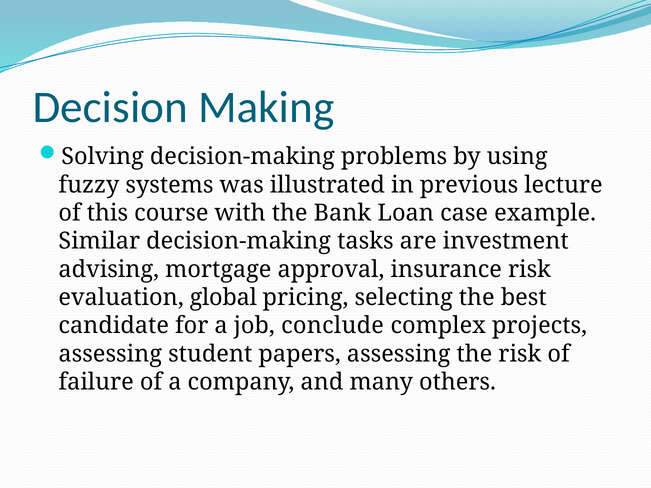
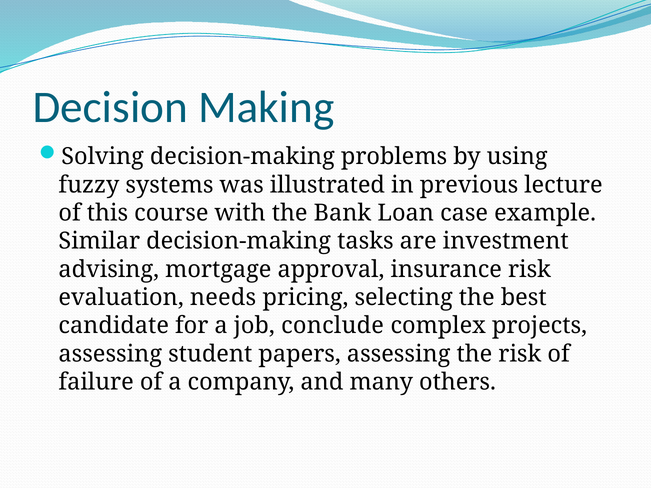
global: global -> needs
